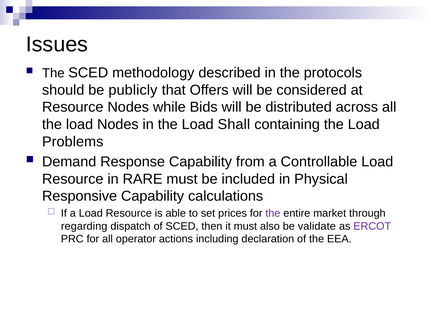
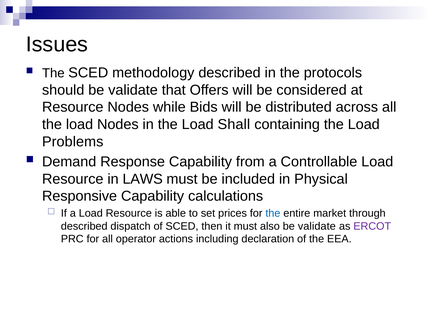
should be publicly: publicly -> validate
RARE: RARE -> LAWS
the at (273, 213) colour: purple -> blue
regarding at (84, 226): regarding -> described
